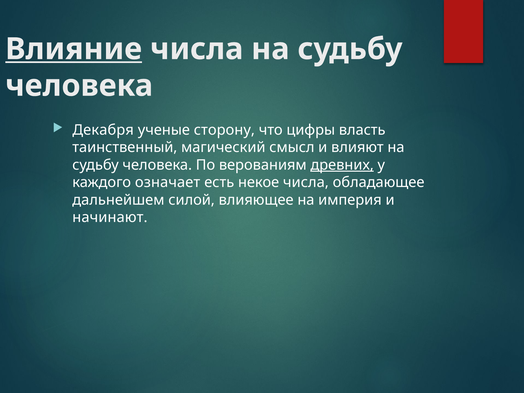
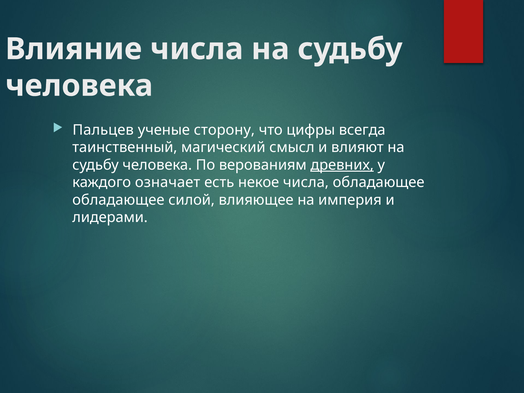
Влияние underline: present -> none
Декабря: Декабря -> Пальцев
власть: власть -> всегда
дальнейшем at (118, 200): дальнейшем -> обладающее
начинают: начинают -> лидерами
